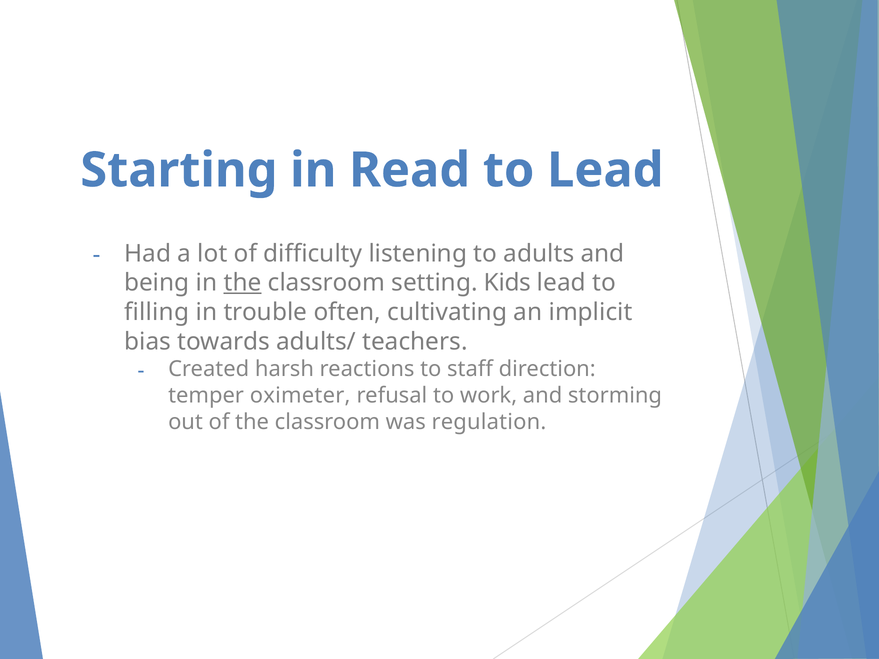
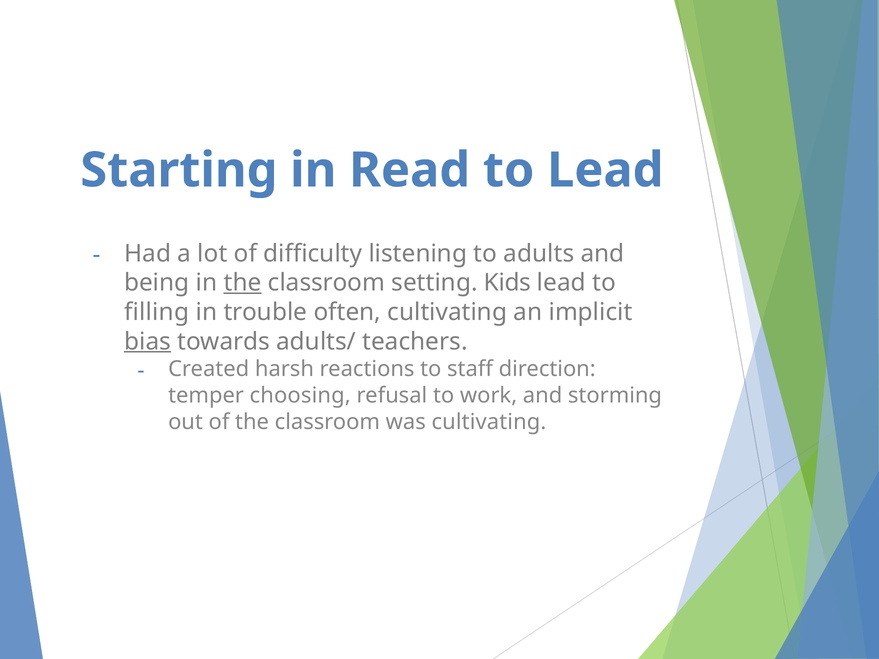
bias underline: none -> present
oximeter: oximeter -> choosing
was regulation: regulation -> cultivating
